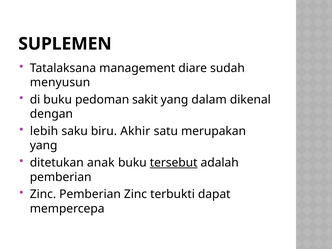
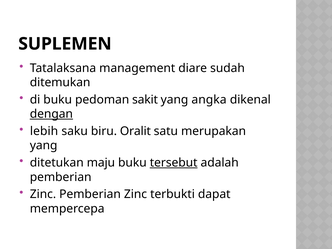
menyusun: menyusun -> ditemukan
dalam: dalam -> angka
dengan underline: none -> present
Akhir: Akhir -> Oralit
anak: anak -> maju
